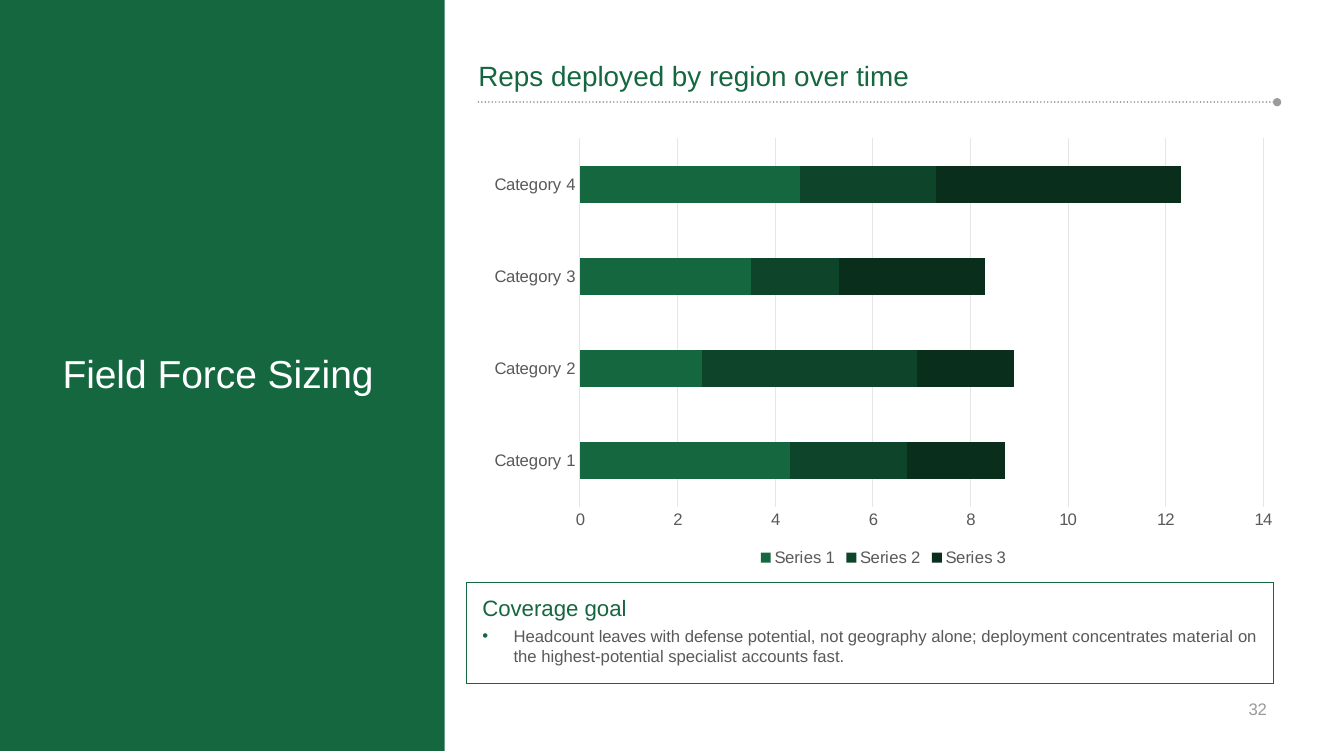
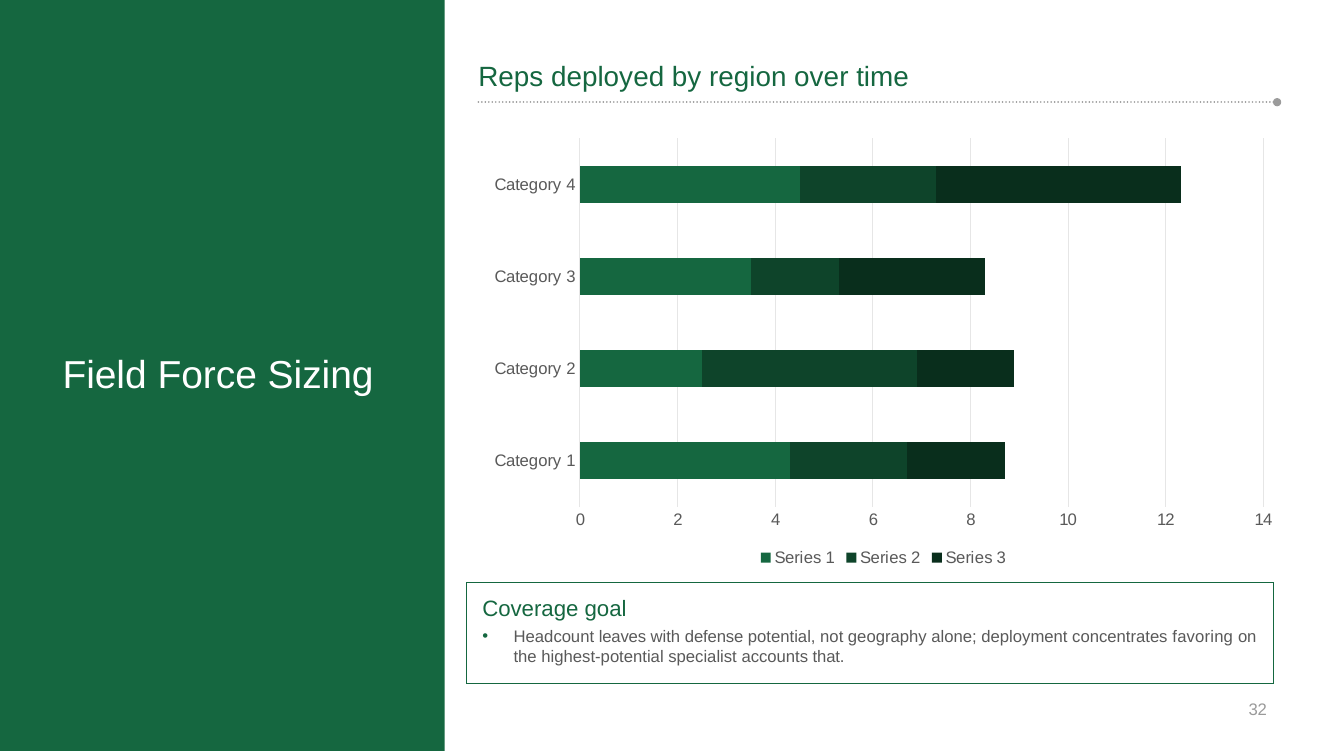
material: material -> favoring
fast: fast -> that
